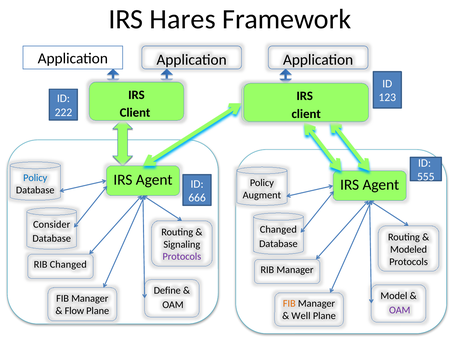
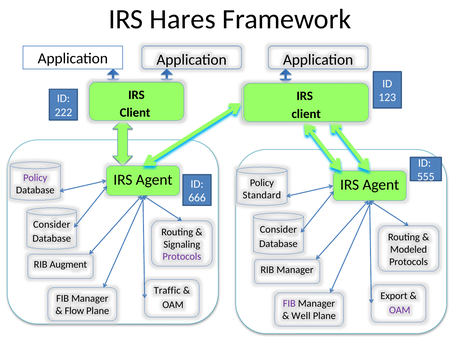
Policy at (35, 178) colour: blue -> purple
Augment: Augment -> Standard
Changed at (278, 229): Changed -> Consider
RIB Changed: Changed -> Augment
Define: Define -> Traffic
Model: Model -> Export
FIB at (289, 304) colour: orange -> purple
